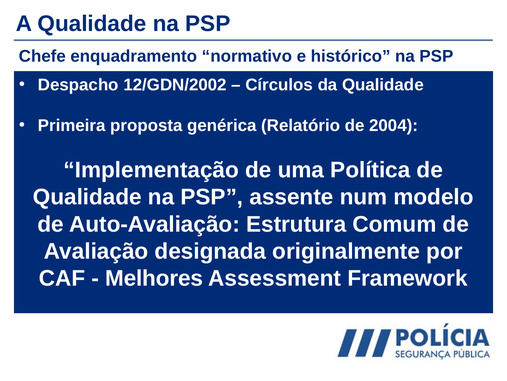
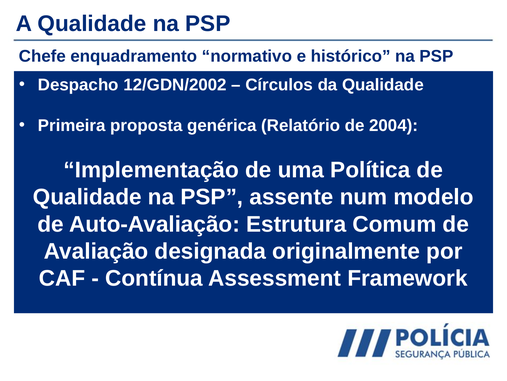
Melhores: Melhores -> Contínua
